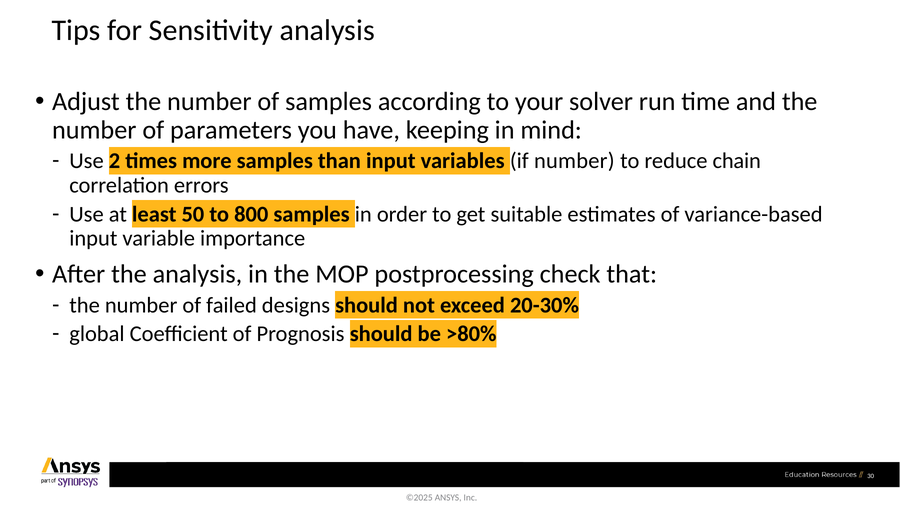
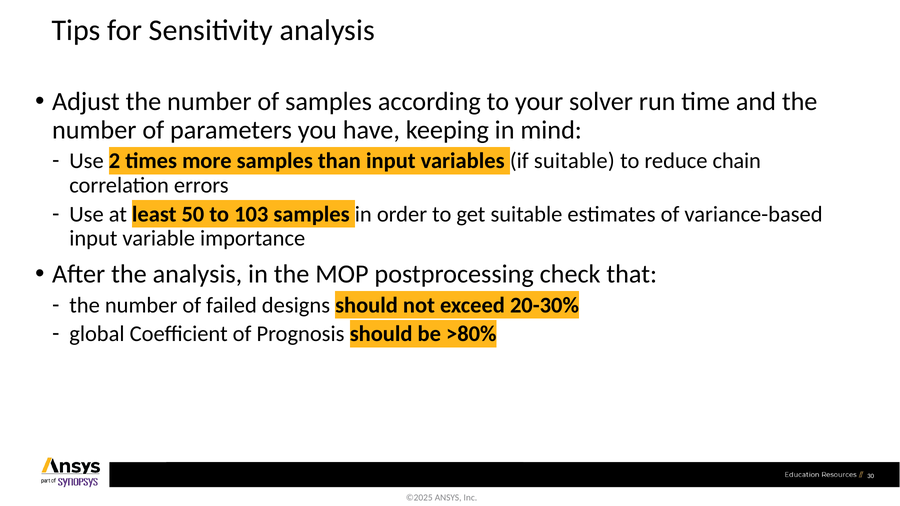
if number: number -> suitable
800: 800 -> 103
